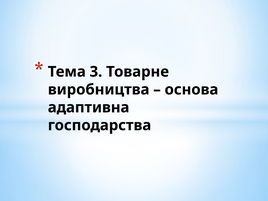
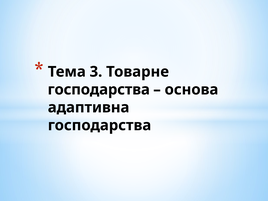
виробництва at (99, 90): виробництва -> господарства
